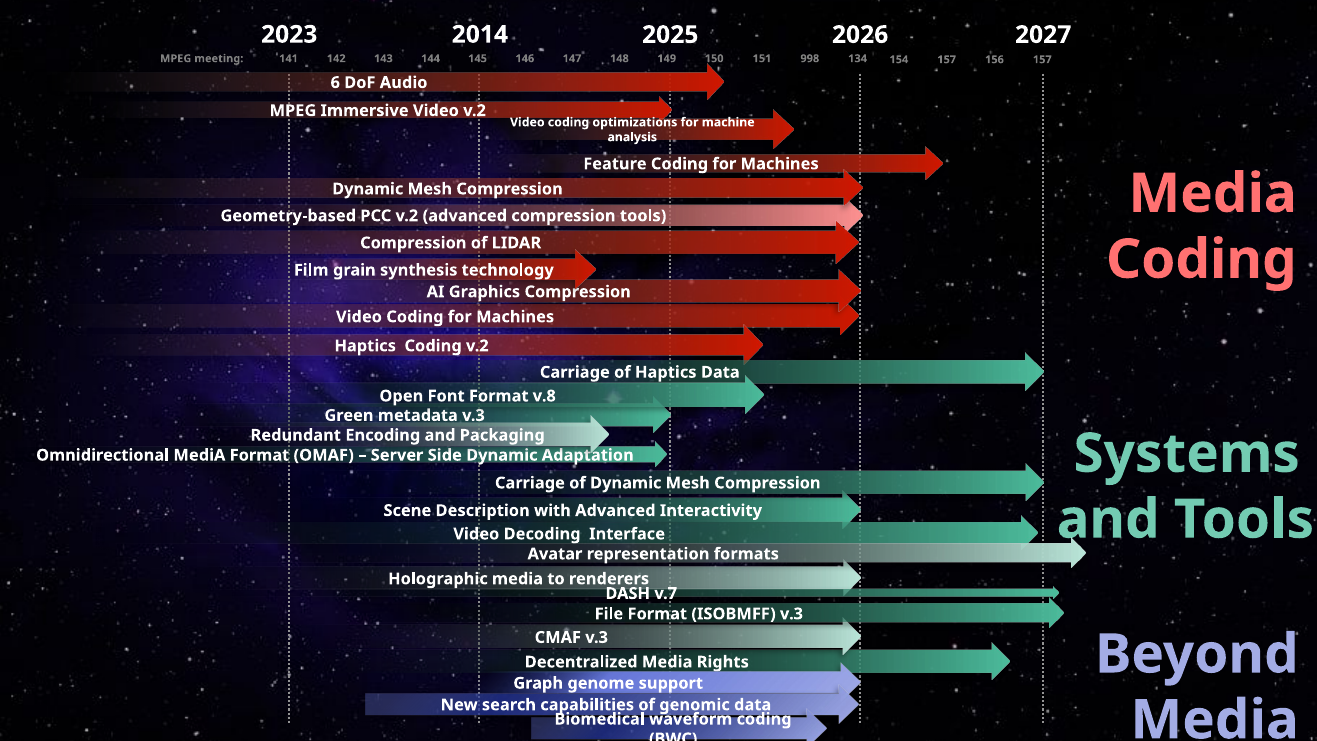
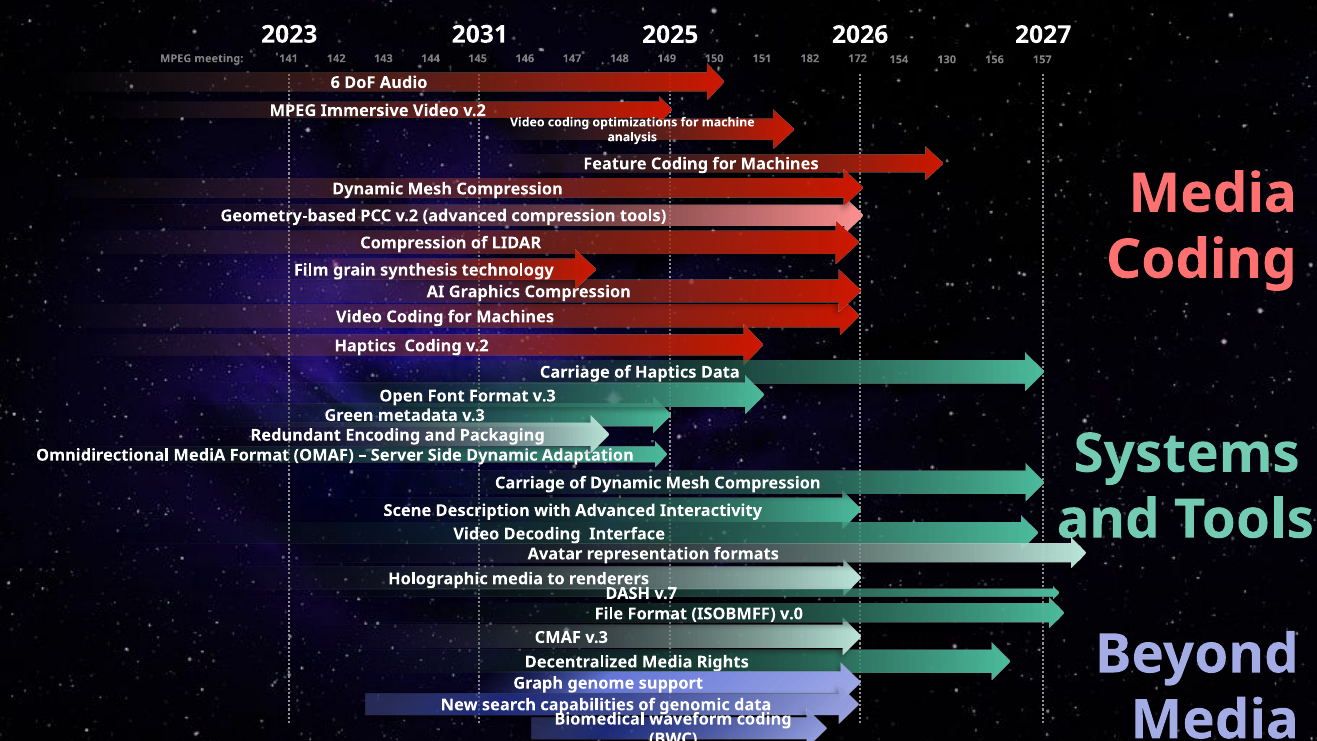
2014: 2014 -> 2031
998: 998 -> 182
134: 134 -> 172
154 157: 157 -> 130
Format v.8: v.8 -> v.3
ISOBMFF v.3: v.3 -> v.0
